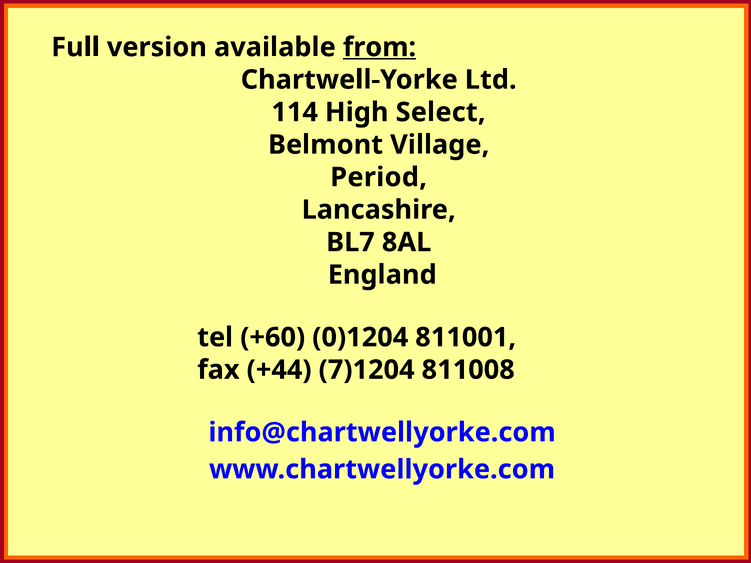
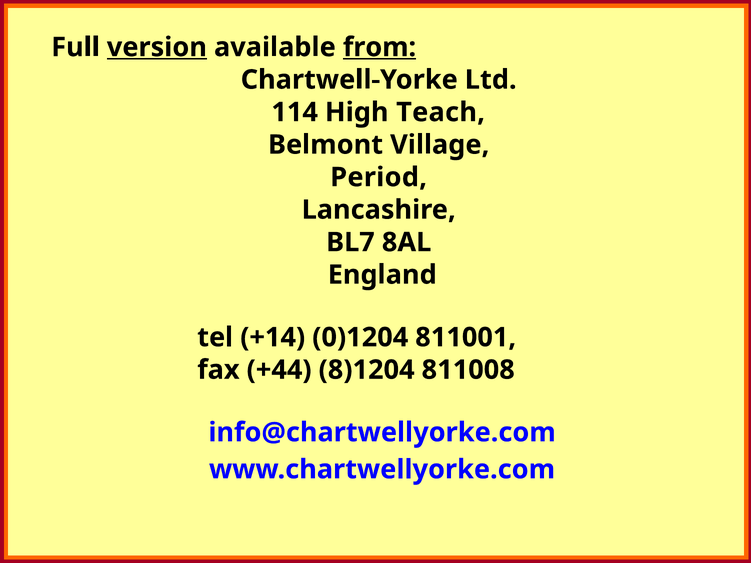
version underline: none -> present
Select: Select -> Teach
+60: +60 -> +14
7)1204: 7)1204 -> 8)1204
